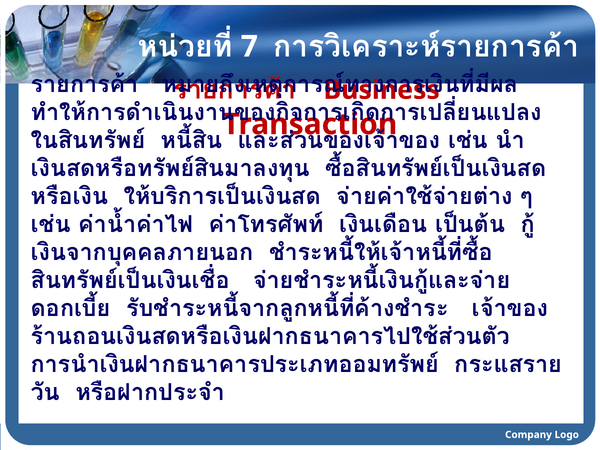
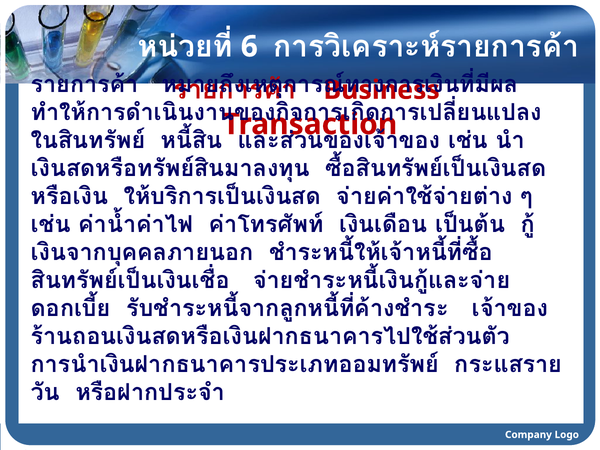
7: 7 -> 6
